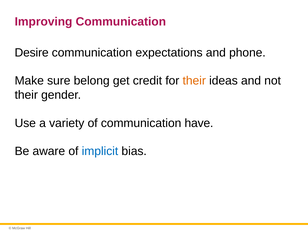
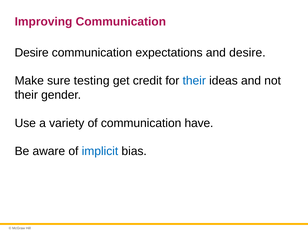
and phone: phone -> desire
belong: belong -> testing
their at (194, 81) colour: orange -> blue
